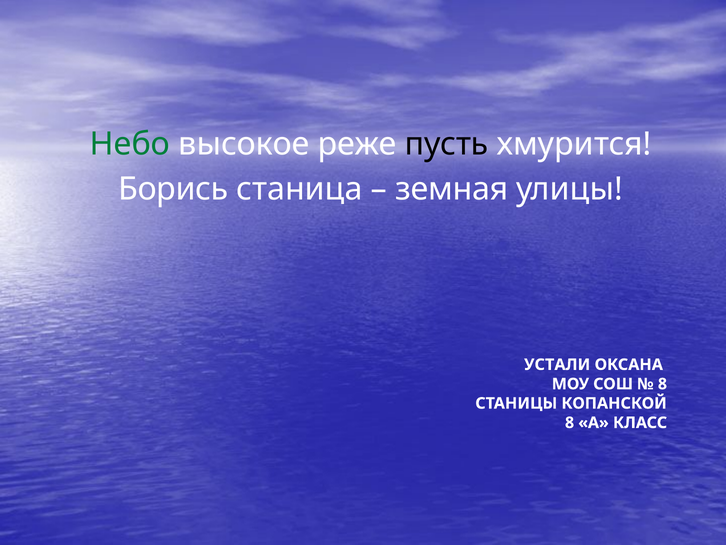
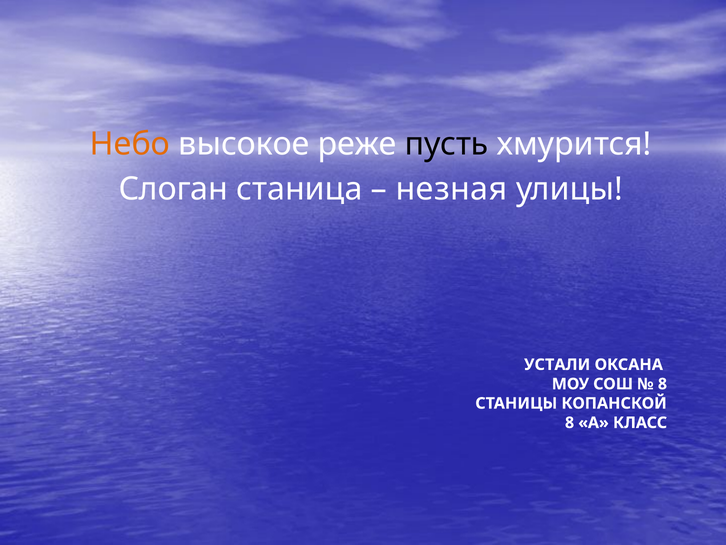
Небо colour: green -> orange
Борись: Борись -> Слоган
земная: земная -> незная
